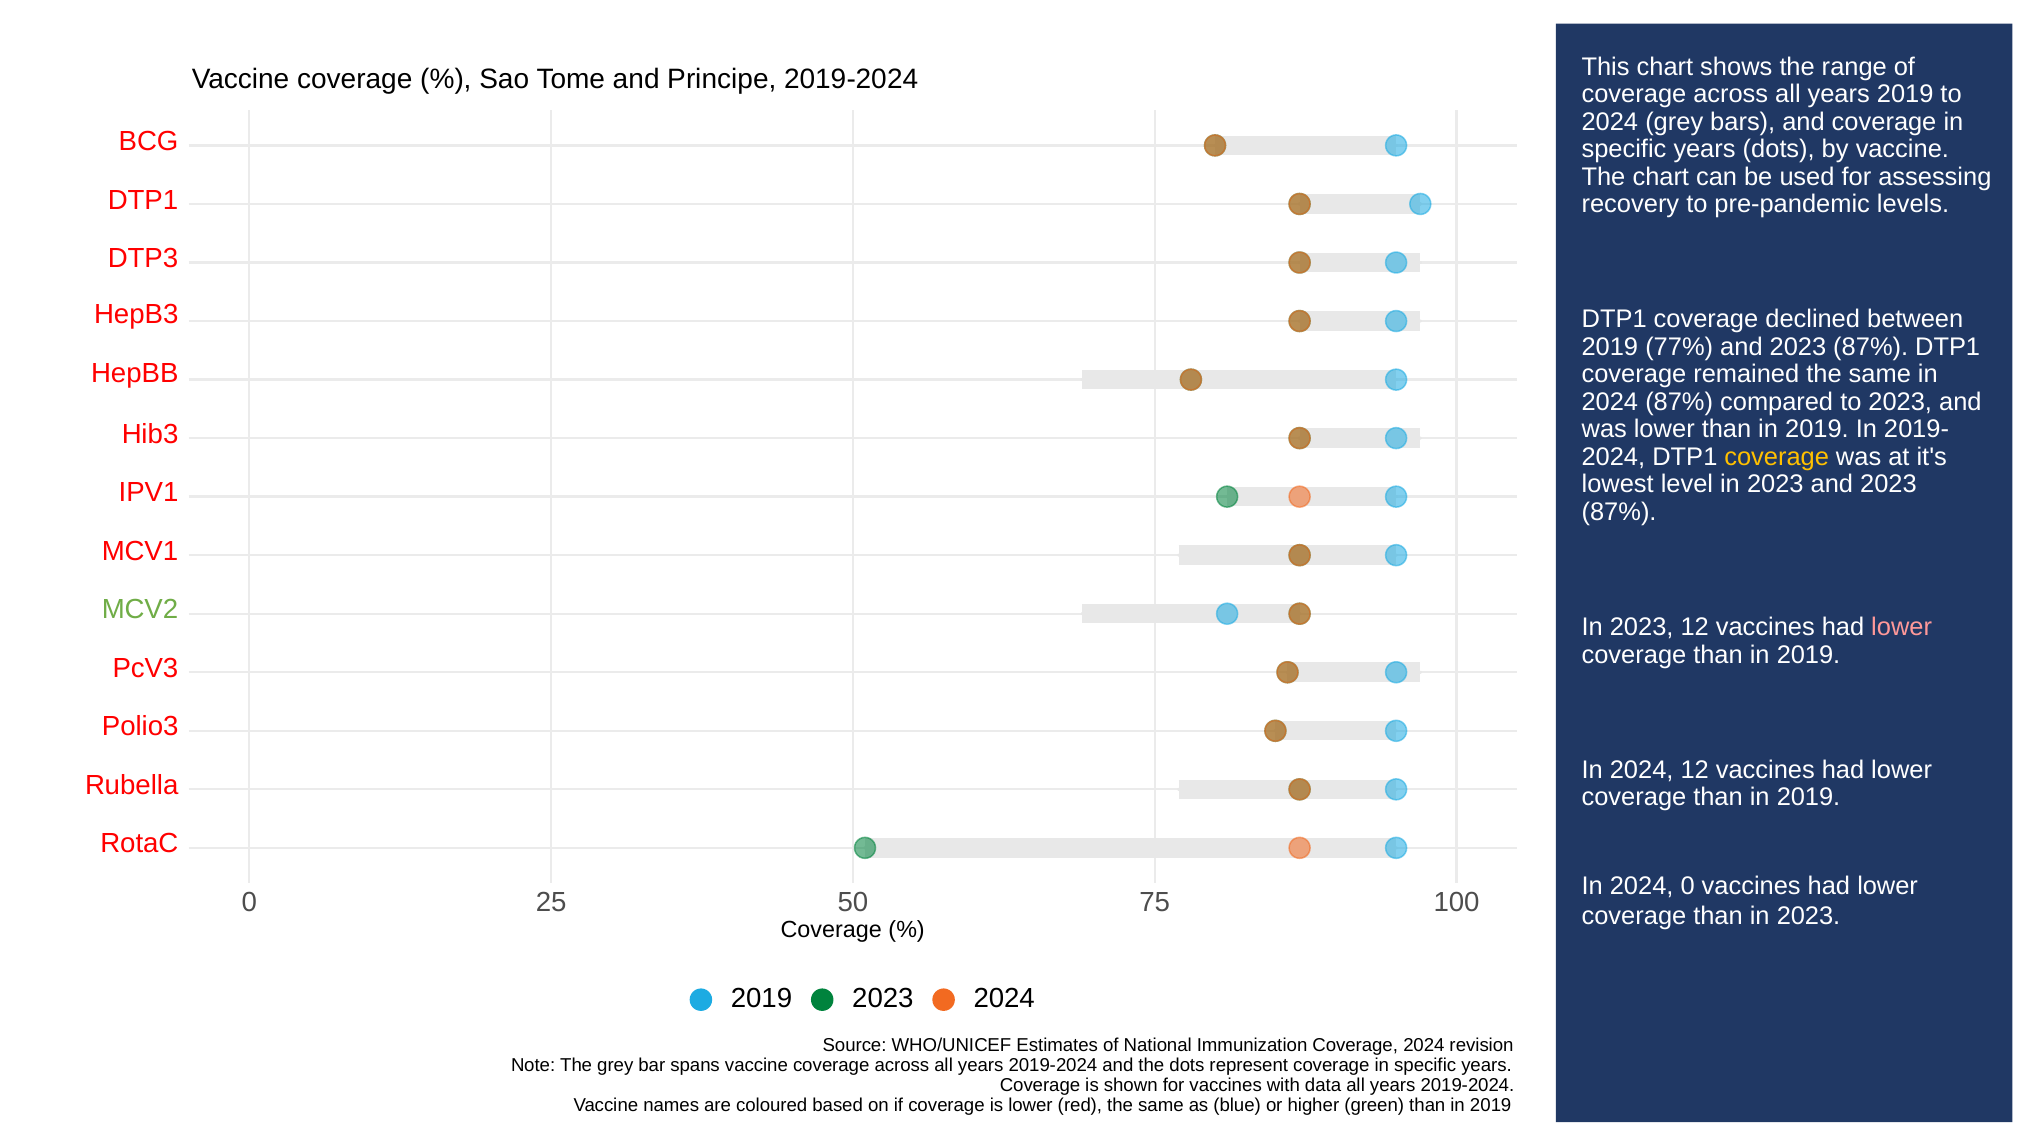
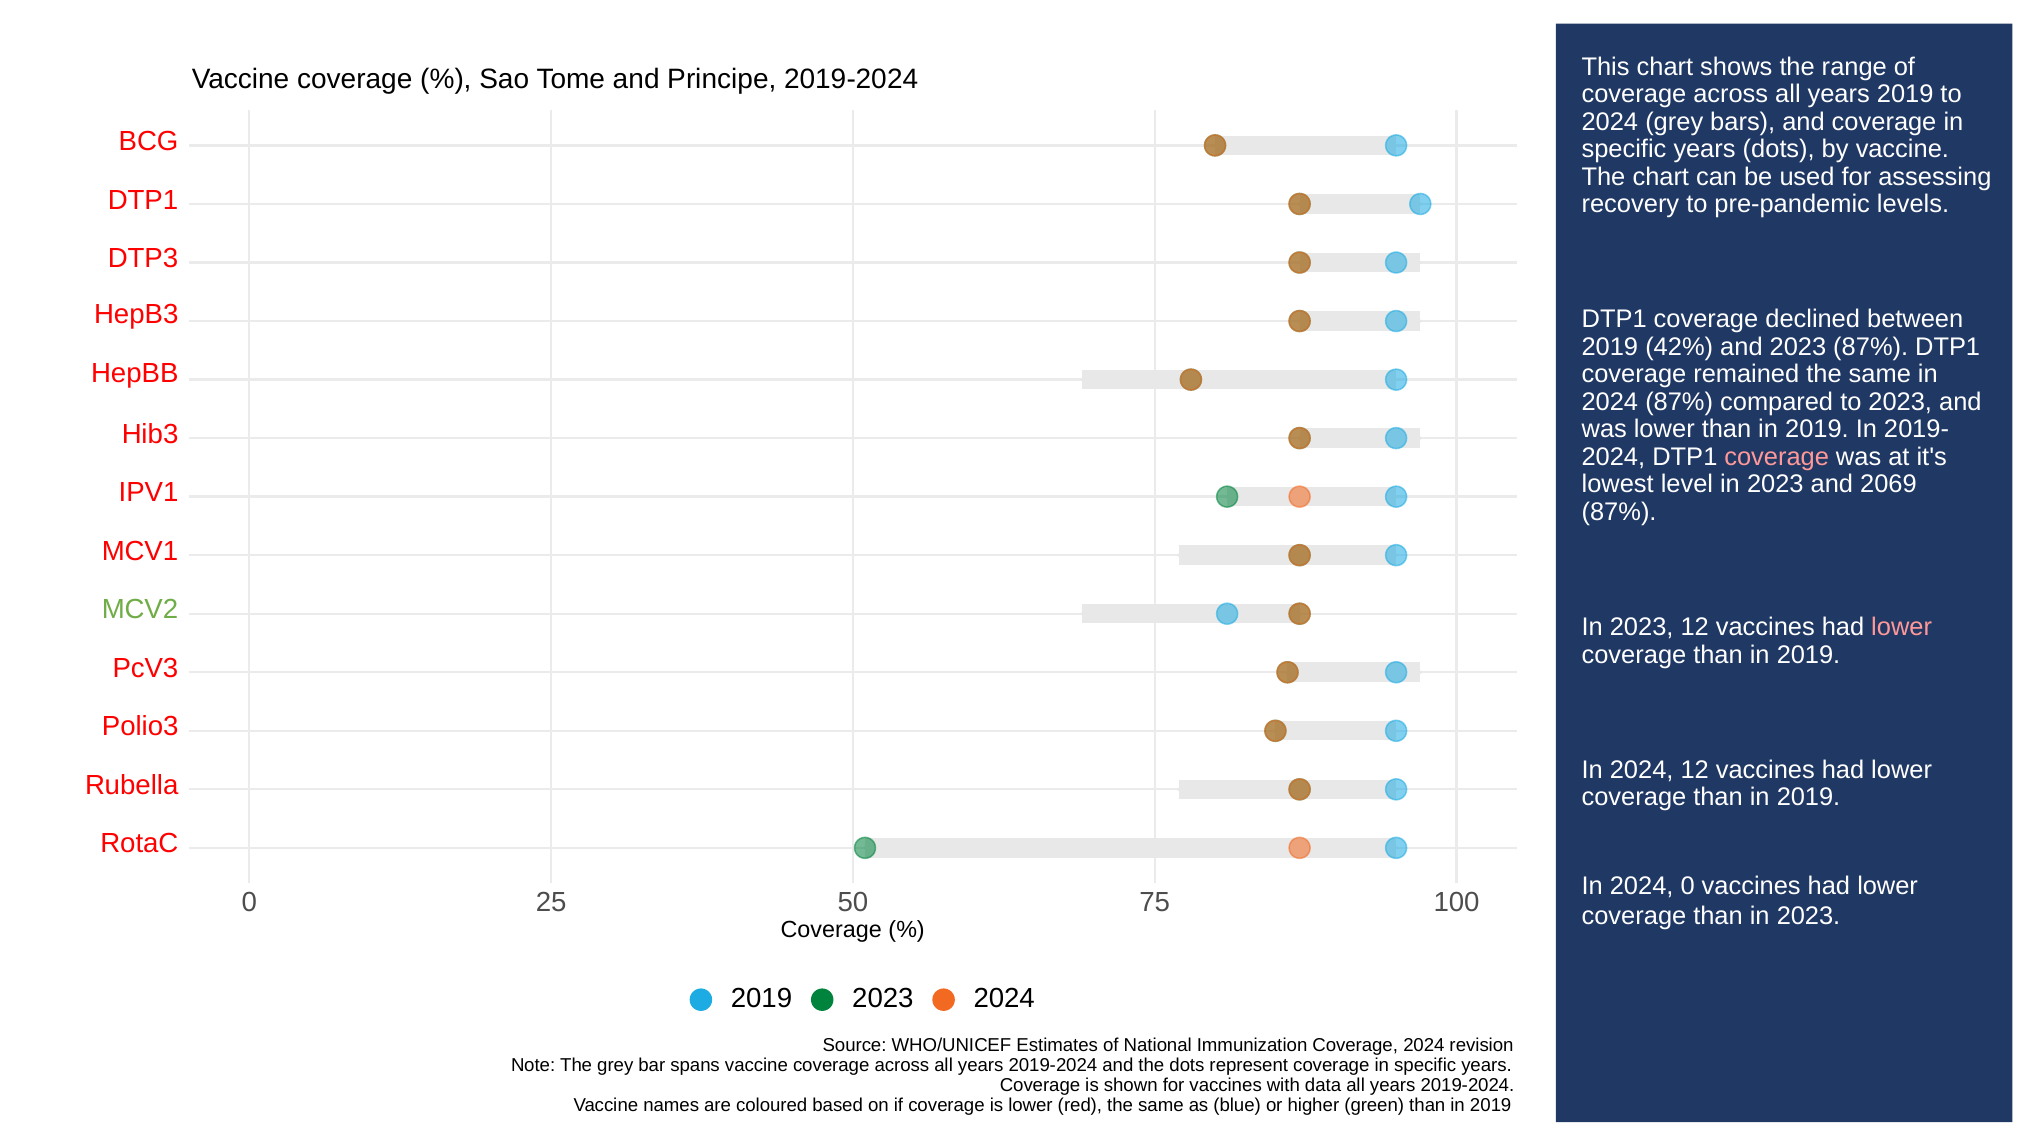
77%: 77% -> 42%
coverage at (1777, 457) colour: yellow -> pink
2023 and 2023: 2023 -> 2069
